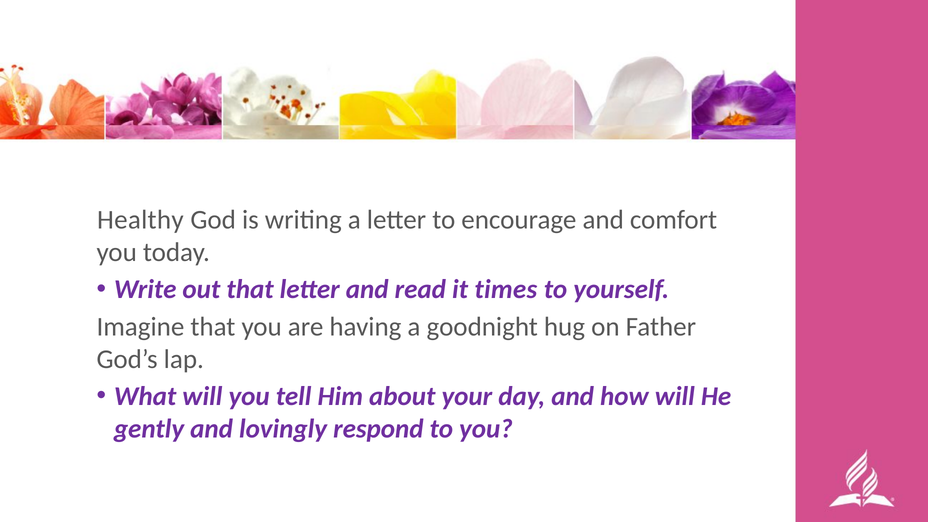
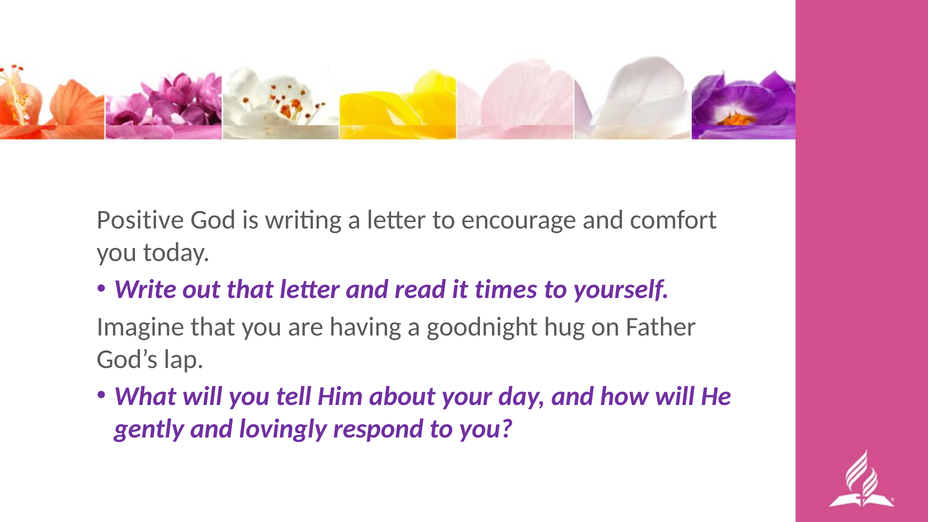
Healthy: Healthy -> Positive
